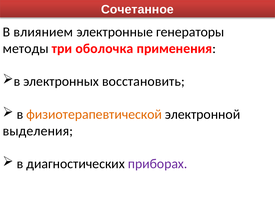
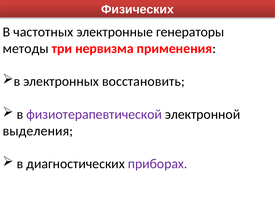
Сочетанное: Сочетанное -> Физических
влиянием: влиянием -> частотных
оболочка: оболочка -> нервизма
физиотерапевтической colour: orange -> purple
